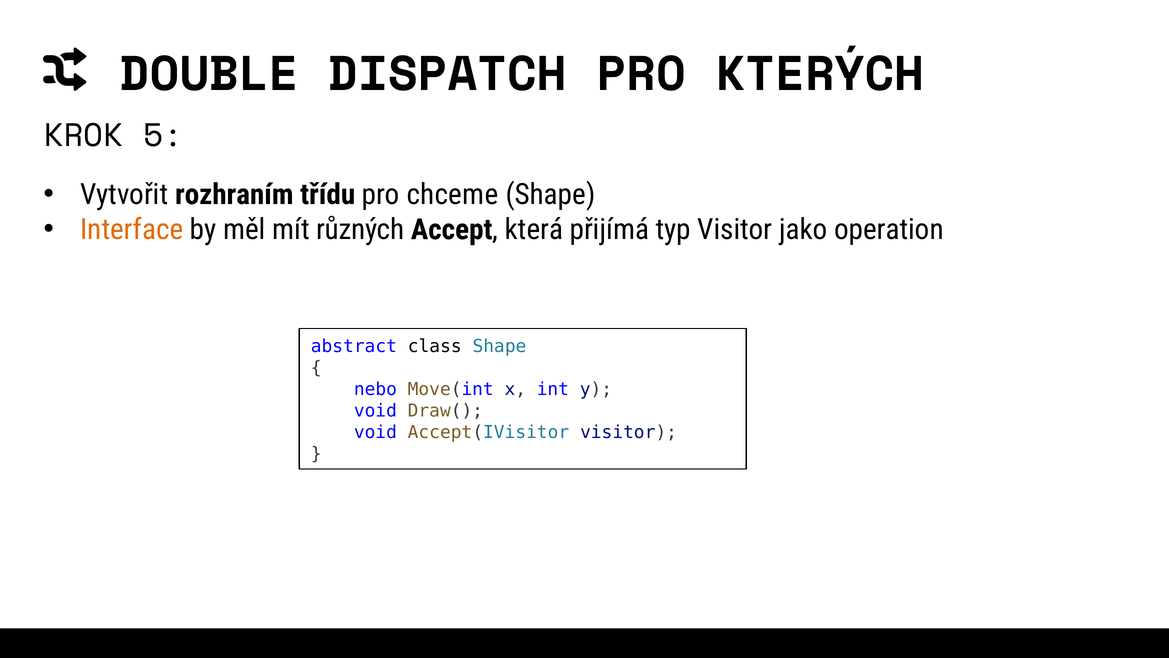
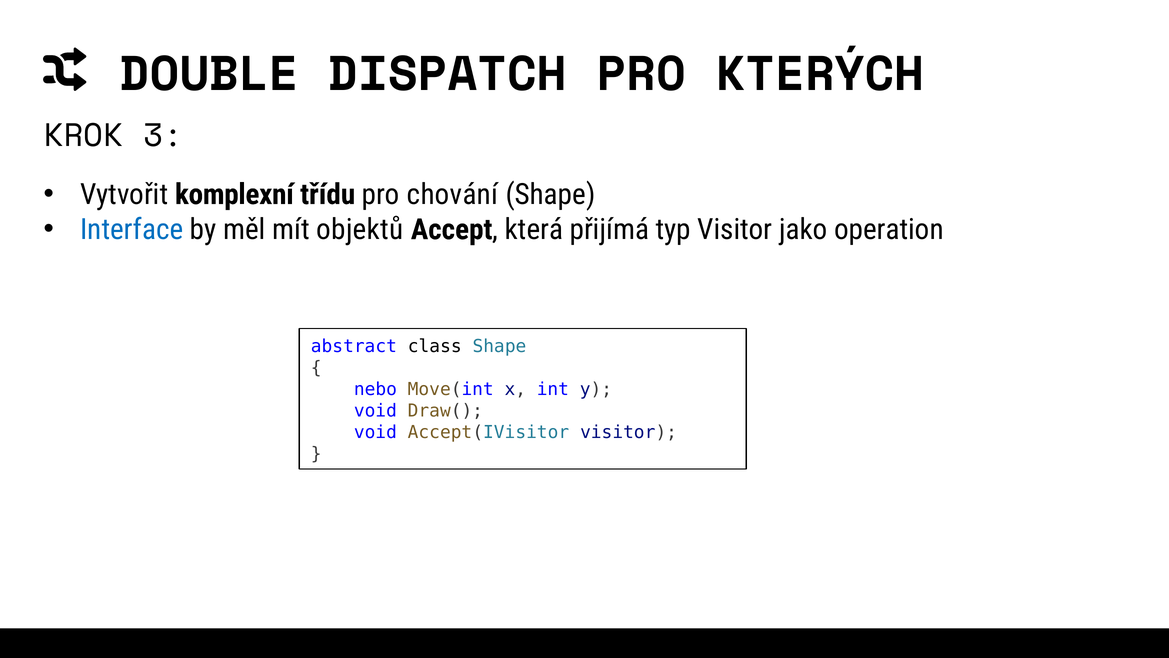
5: 5 -> 3
rozhraním: rozhraním -> komplexní
chceme: chceme -> chování
Interface colour: orange -> blue
různých: různých -> objektů
